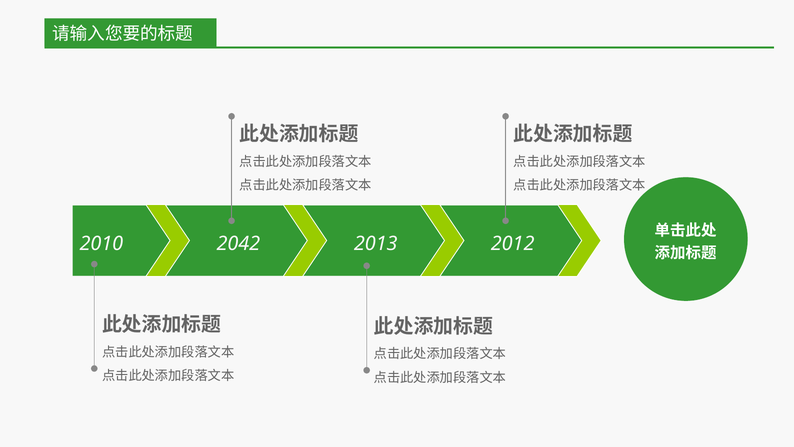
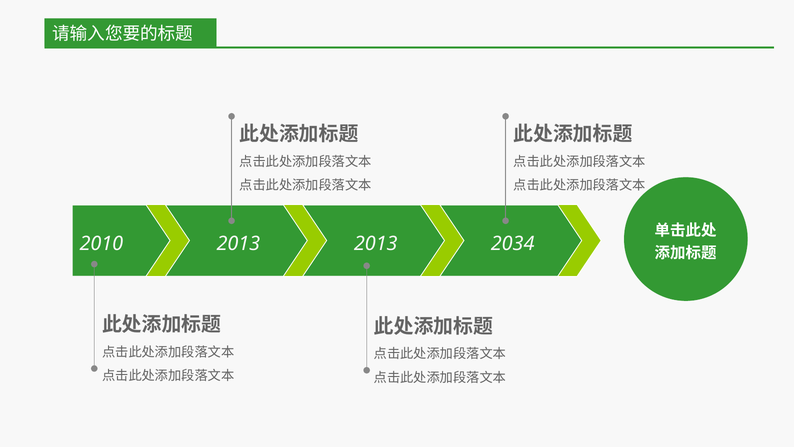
2010 2042: 2042 -> 2013
2012: 2012 -> 2034
